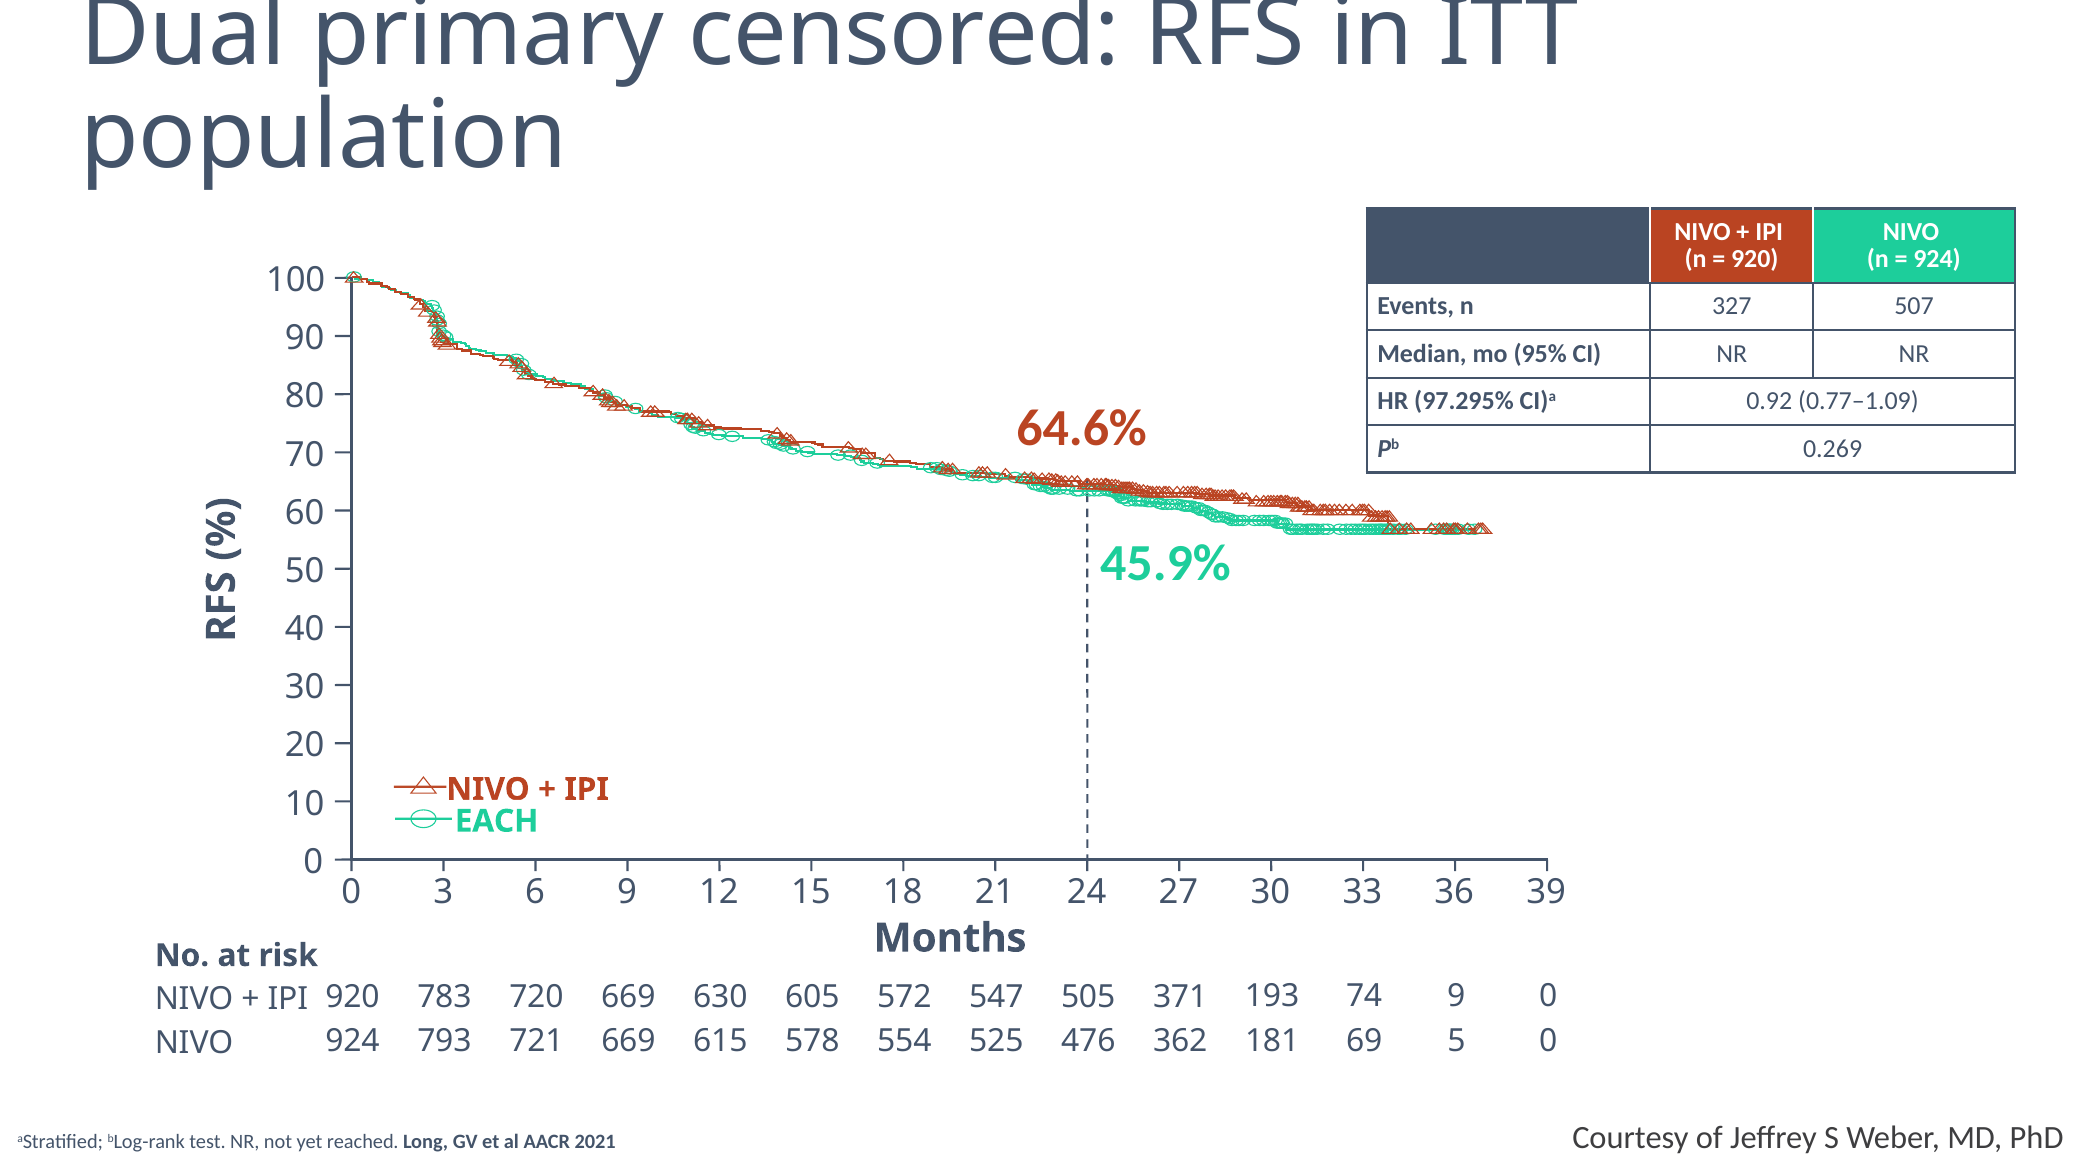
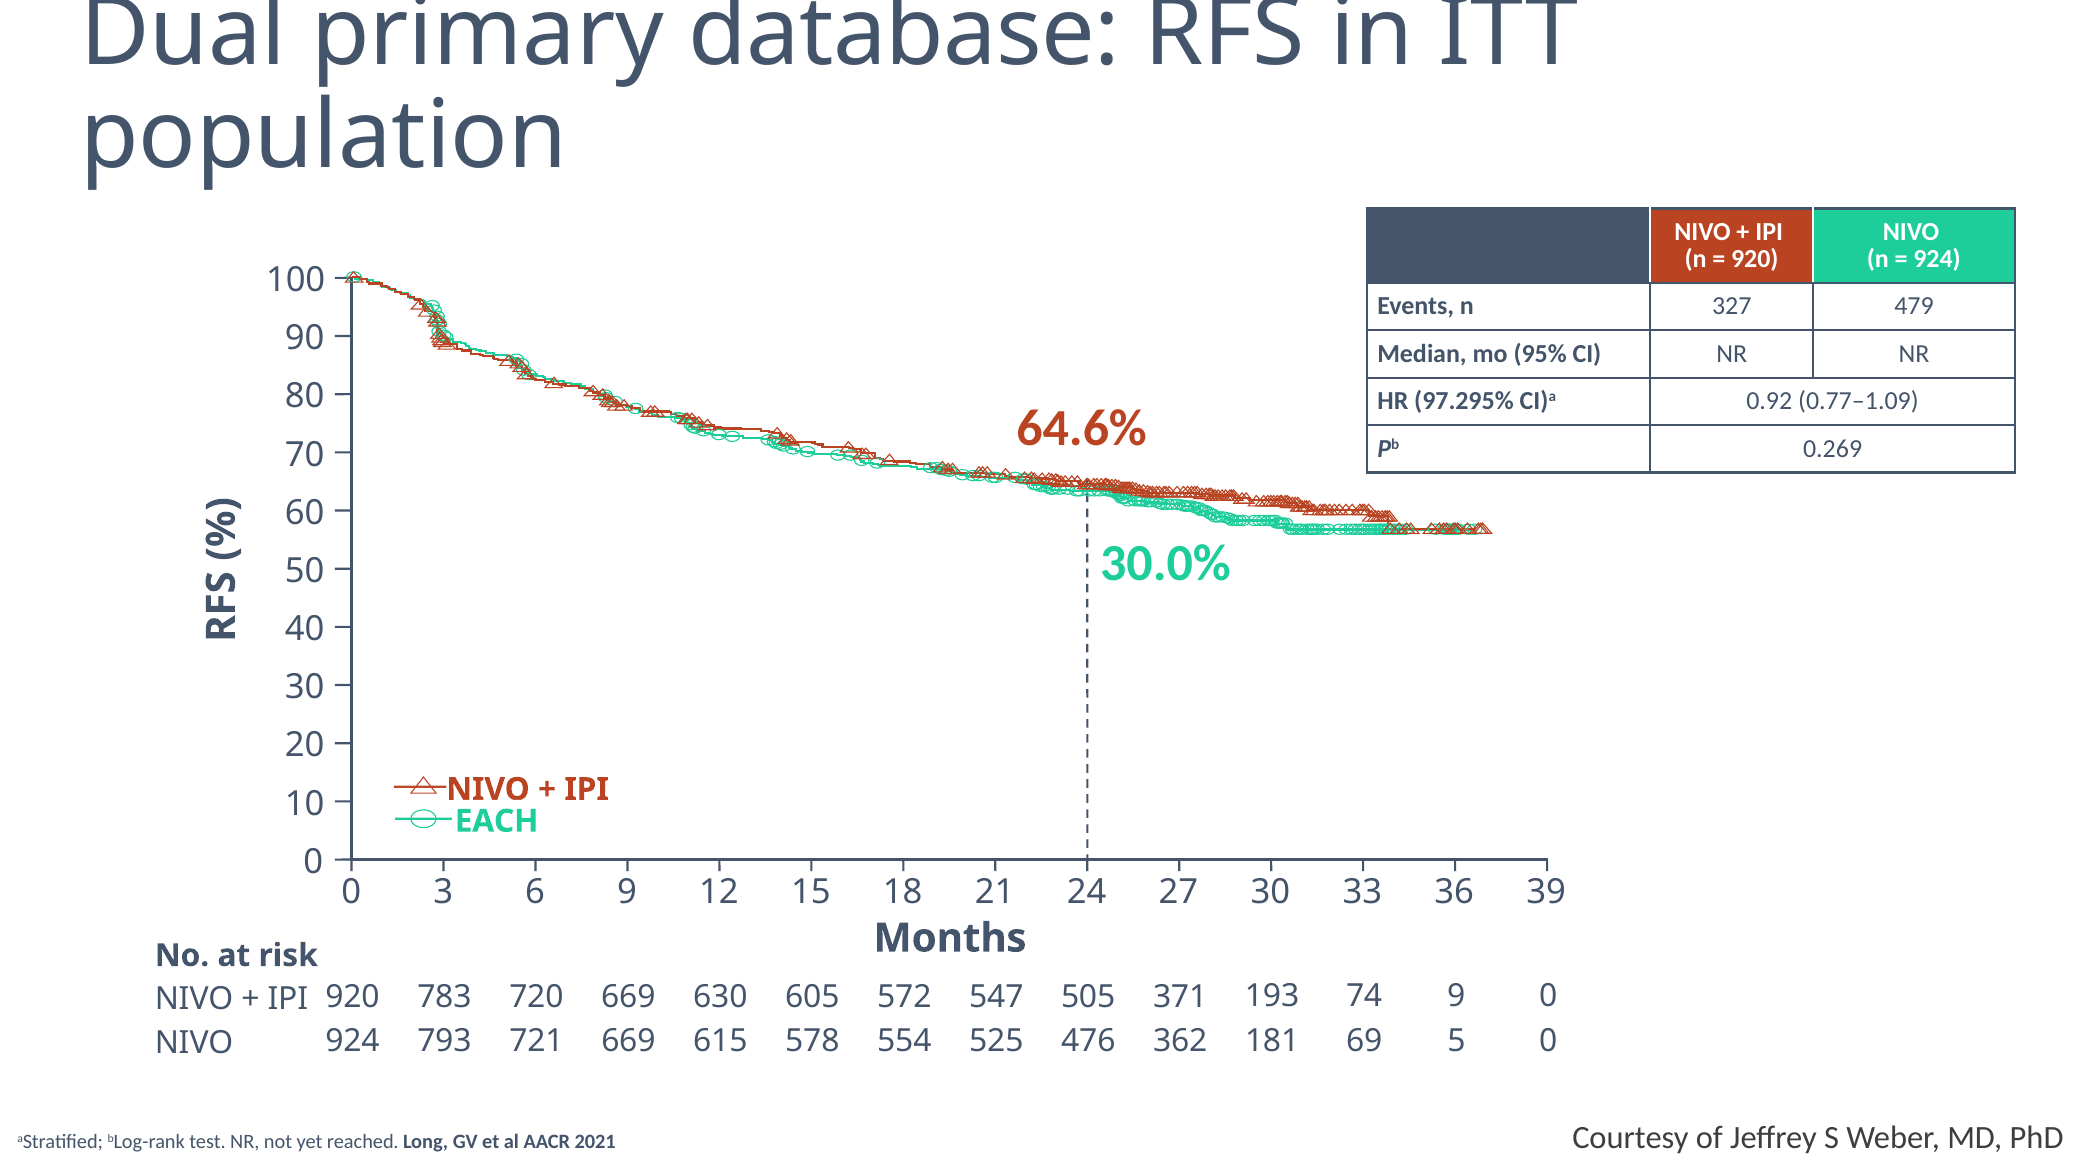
censored: censored -> database
507: 507 -> 479
45.9%: 45.9% -> 30.0%
